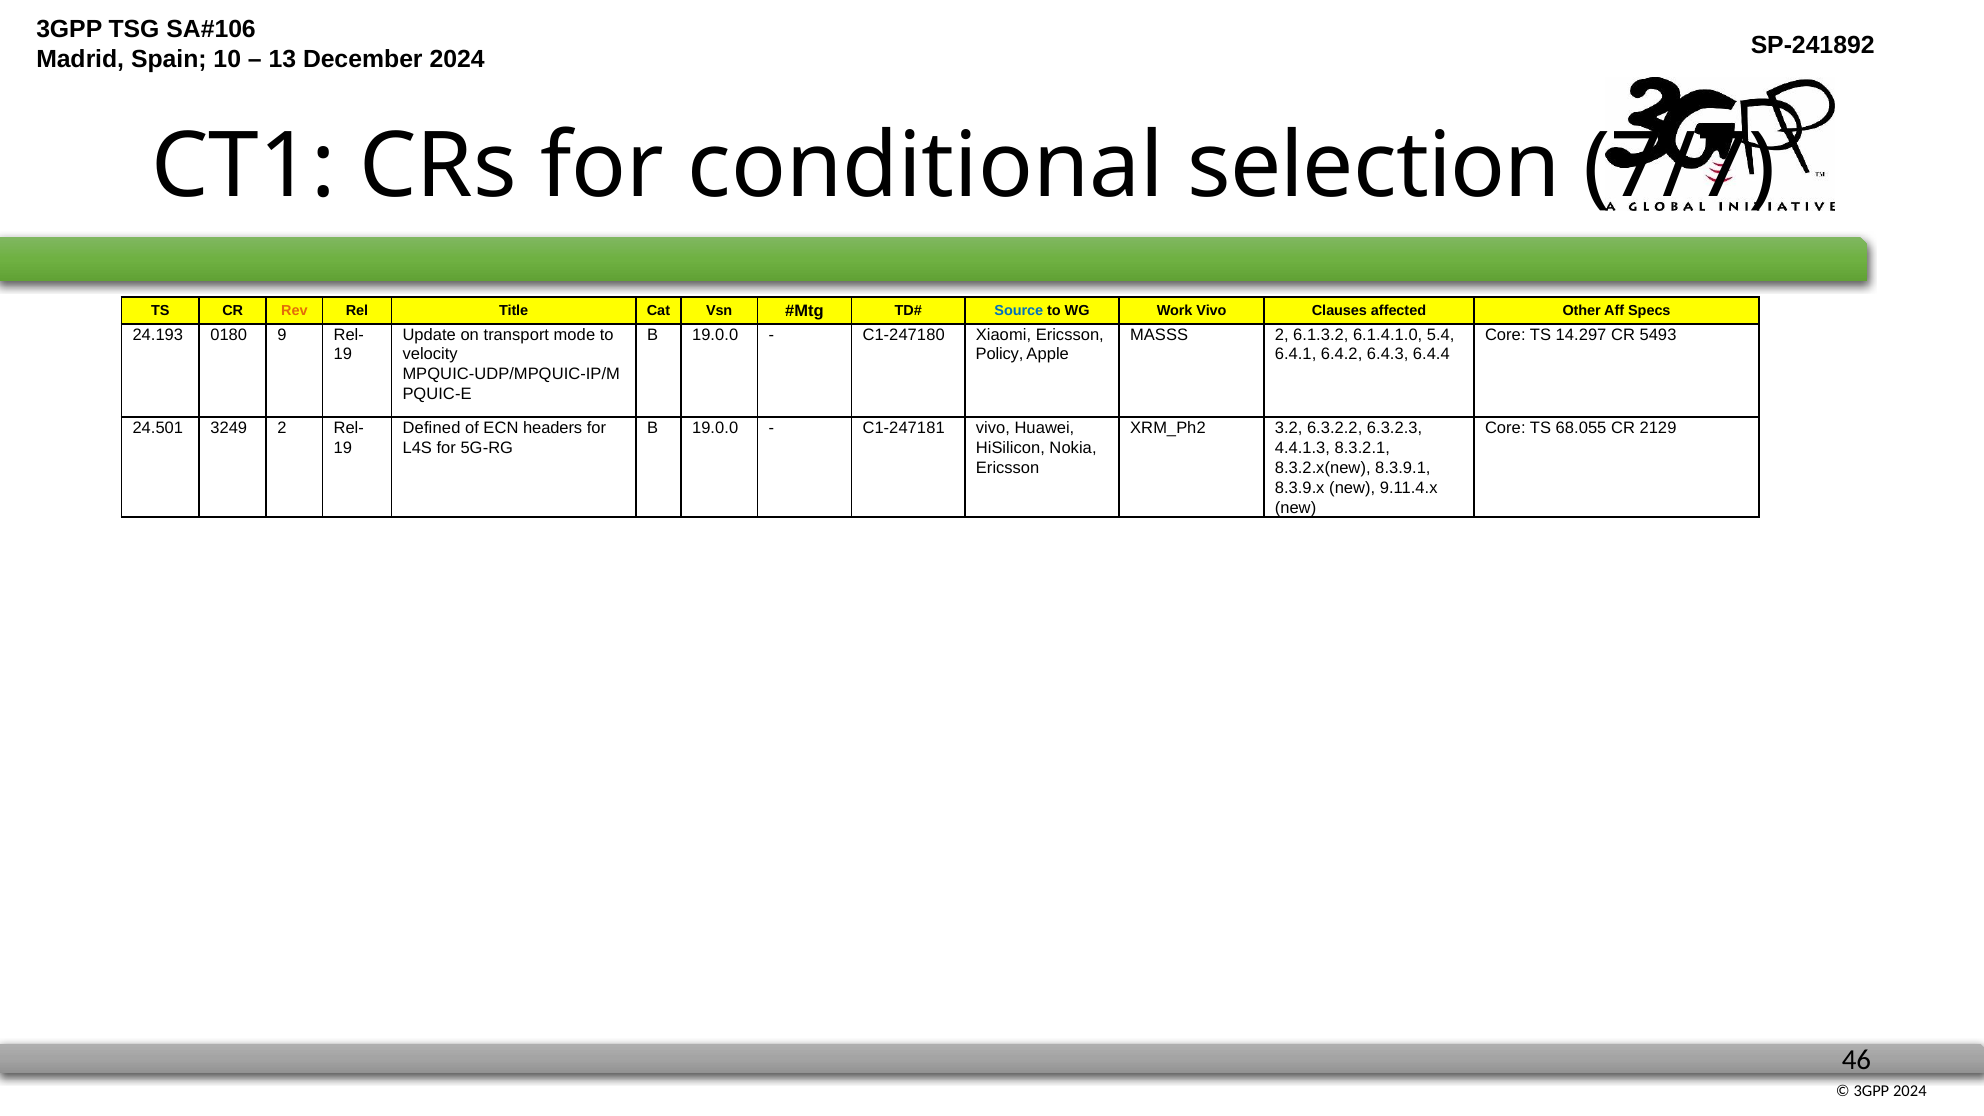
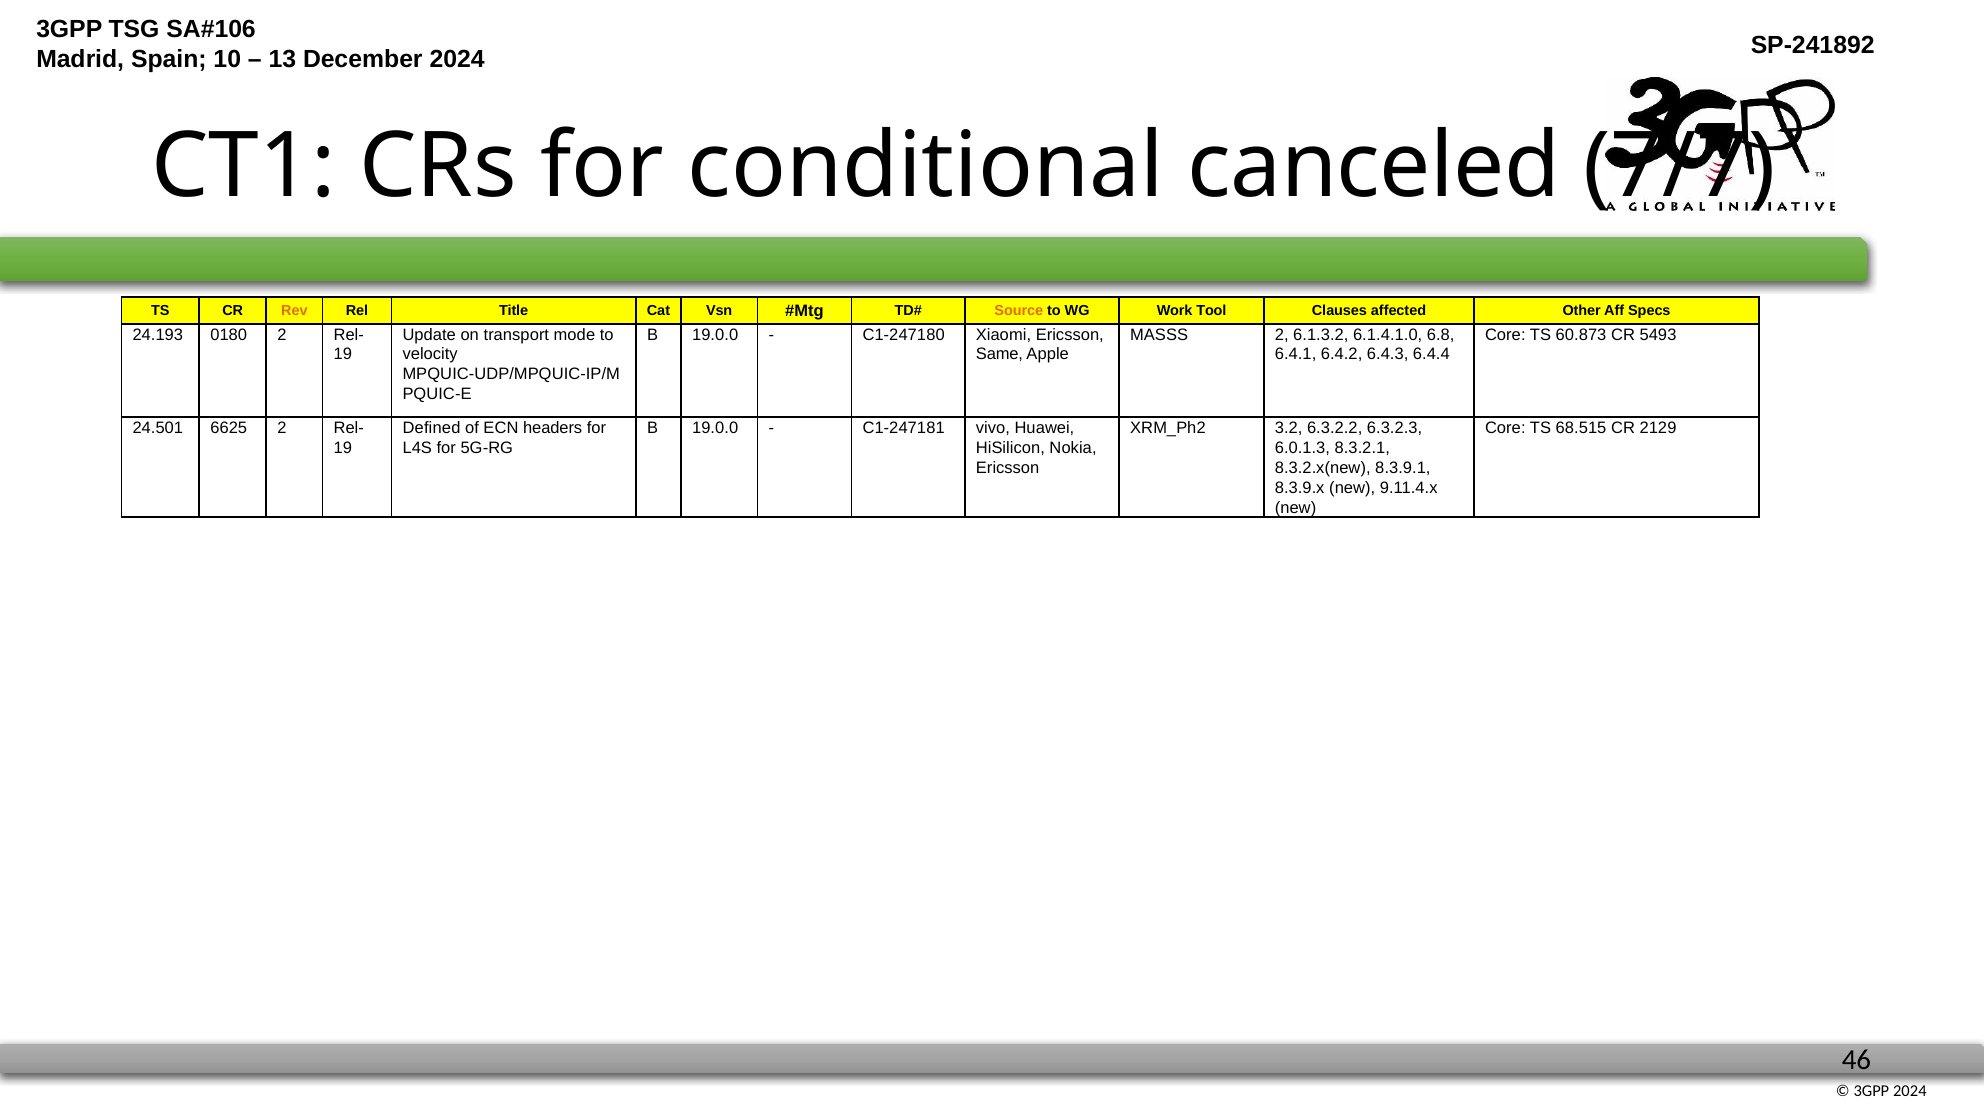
selection: selection -> canceled
Source colour: blue -> orange
Work Vivo: Vivo -> Tool
0180 9: 9 -> 2
5.4: 5.4 -> 6.8
14.297: 14.297 -> 60.873
Policy: Policy -> Same
3249: 3249 -> 6625
68.055: 68.055 -> 68.515
4.4.1.3: 4.4.1.3 -> 6.0.1.3
